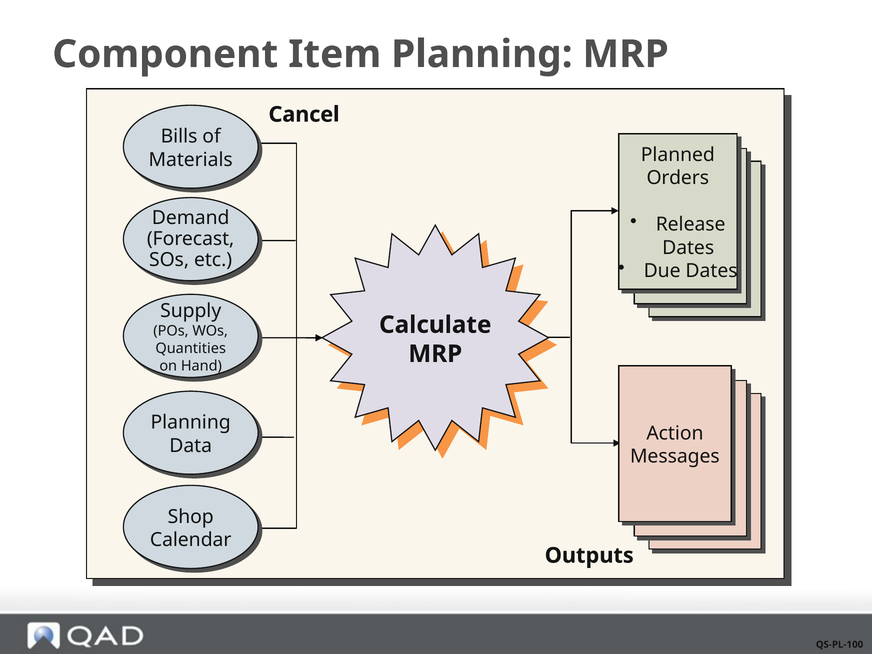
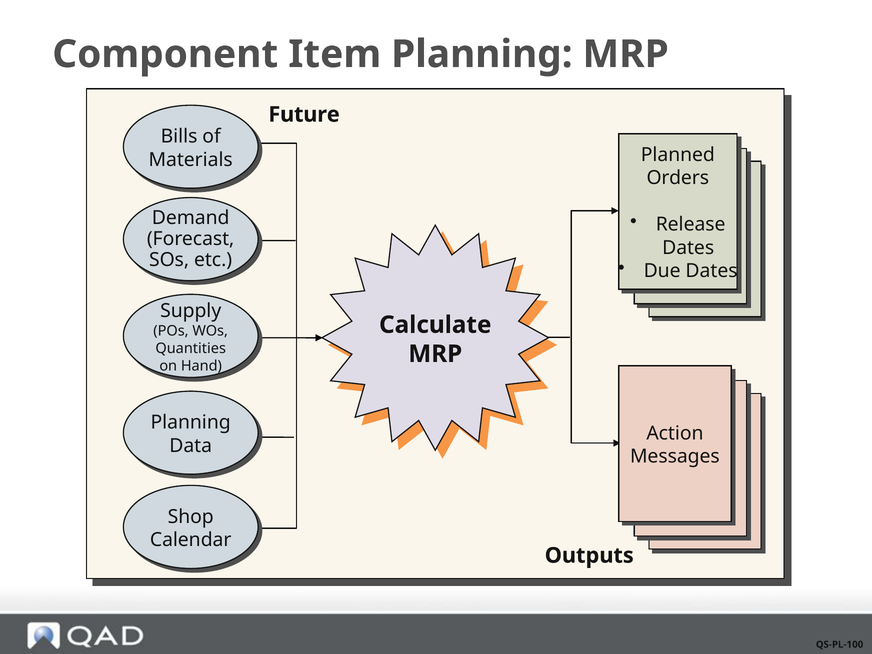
Cancel: Cancel -> Future
